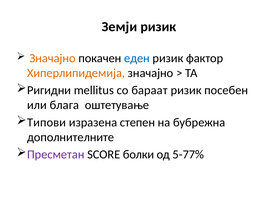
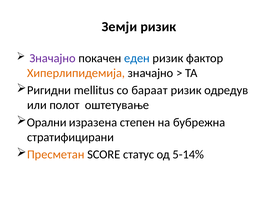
Значајно at (53, 58) colour: orange -> purple
посебен: посебен -> одредув
блага: блага -> полот
Типови: Типови -> Орални
дополнителните: дополнителните -> стратифицирани
Пресметан colour: purple -> orange
болки: болки -> статус
5-77%: 5-77% -> 5-14%
